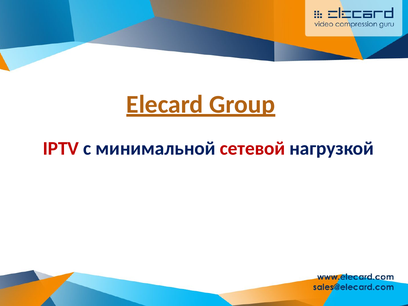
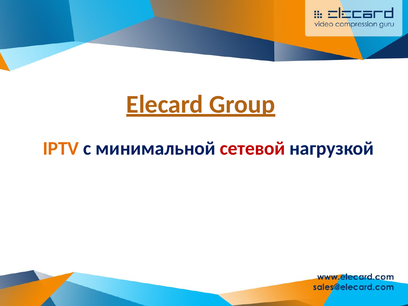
IPTV colour: red -> orange
